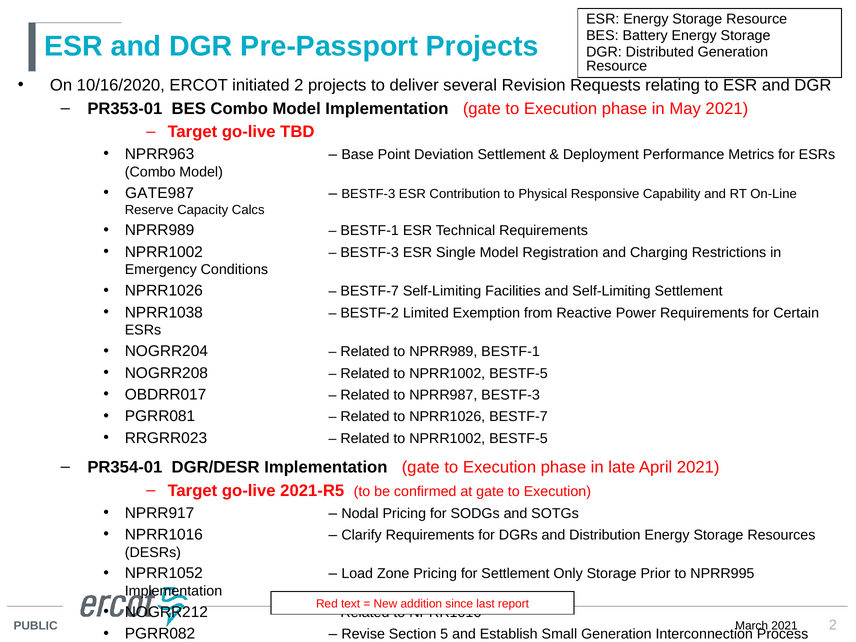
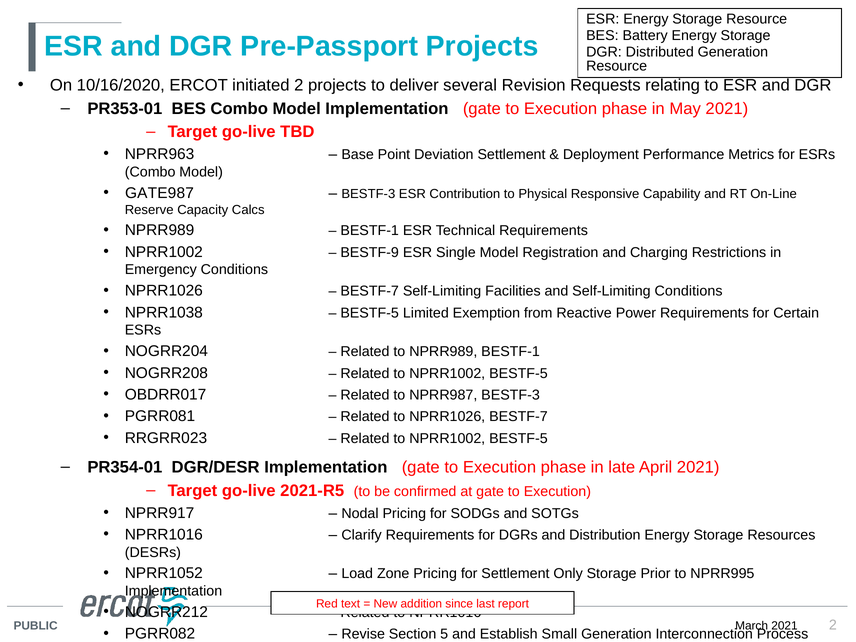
BESTF-3 at (370, 252): BESTF-3 -> BESTF-9
Self-Limiting Settlement: Settlement -> Conditions
BESTF-2 at (370, 313): BESTF-2 -> BESTF-5
